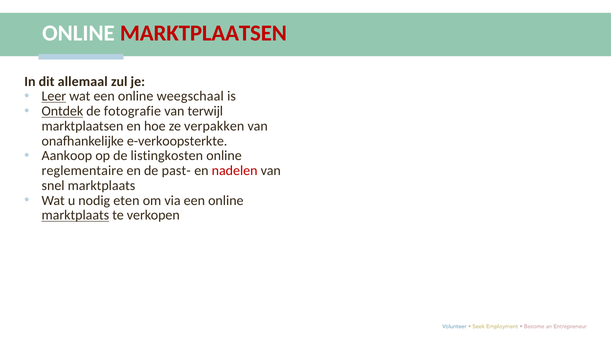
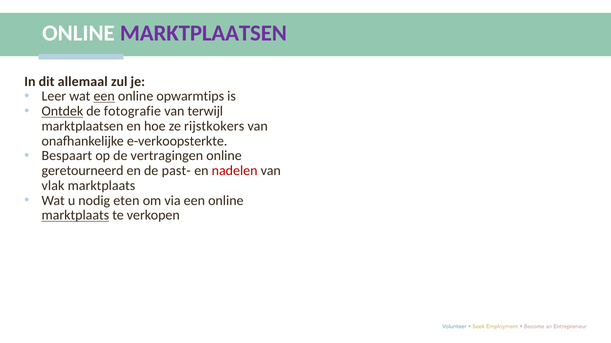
MARKTPLAATSEN at (203, 34) colour: red -> purple
Leer underline: present -> none
een at (104, 97) underline: none -> present
weegschaal: weegschaal -> opwarmtips
verpakken: verpakken -> rijstkokers
Aankoop: Aankoop -> Bespaart
listingkosten: listingkosten -> vertragingen
reglementaire: reglementaire -> geretourneerd
snel: snel -> vlak
